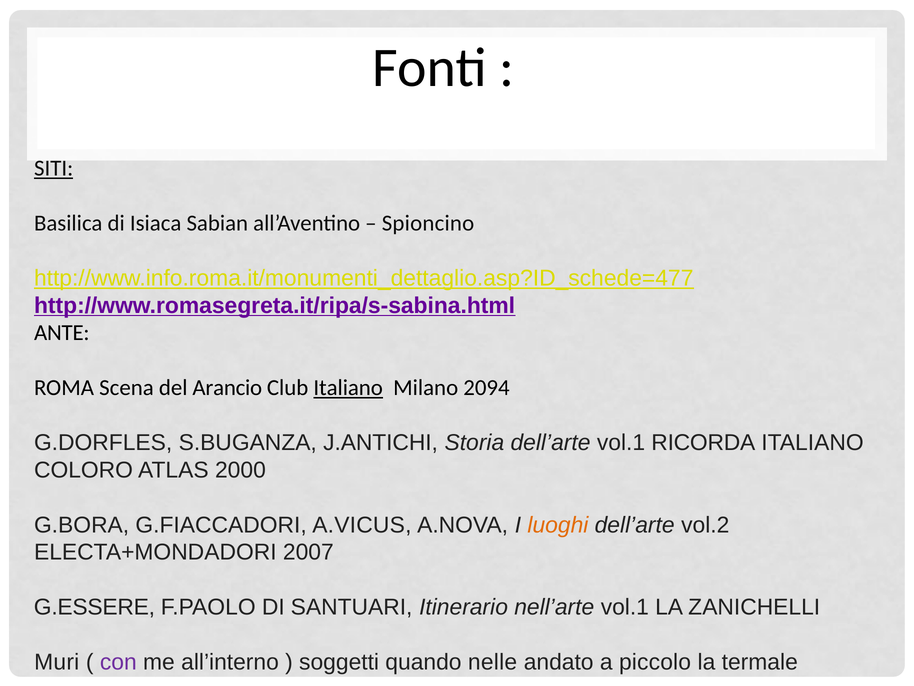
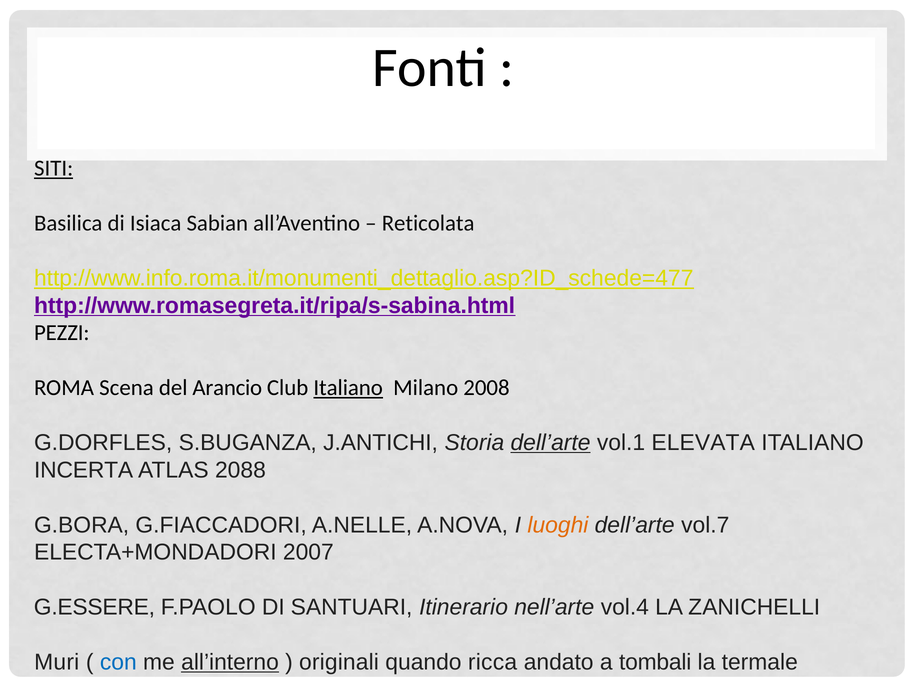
Spioncino: Spioncino -> Reticolata
ANTE: ANTE -> PEZZI
2094: 2094 -> 2008
dell’arte at (550, 442) underline: none -> present
RICORDA: RICORDA -> ELEVATA
COLORO: COLORO -> INCERTA
2000: 2000 -> 2088
A.VICUS: A.VICUS -> A.NELLE
vol.2: vol.2 -> vol.7
nell’arte vol.1: vol.1 -> vol.4
con colour: purple -> blue
all’interno underline: none -> present
soggetti: soggetti -> originali
nelle: nelle -> ricca
piccolo: piccolo -> tombali
